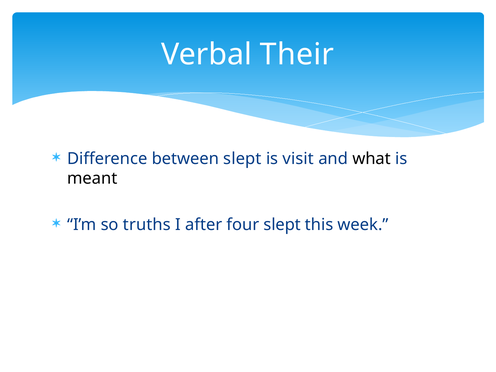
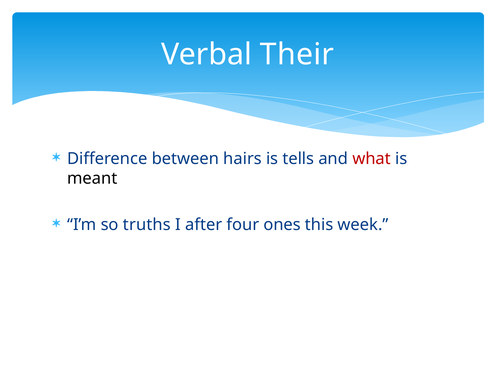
between slept: slept -> hairs
visit: visit -> tells
what colour: black -> red
four slept: slept -> ones
